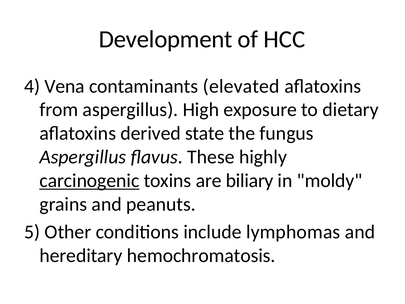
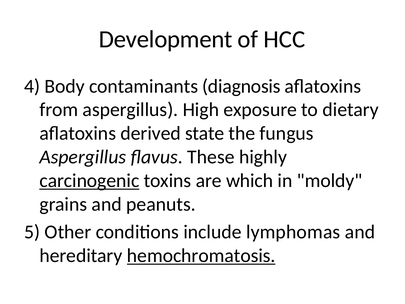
Vena: Vena -> Body
elevated: elevated -> diagnosis
biliary: biliary -> which
hemochromatosis underline: none -> present
